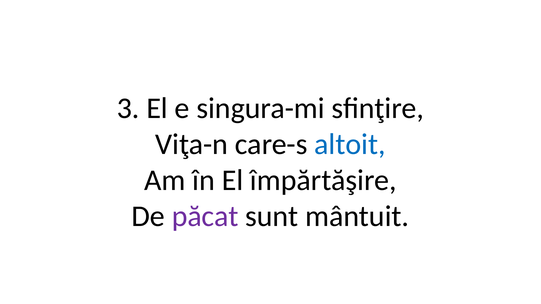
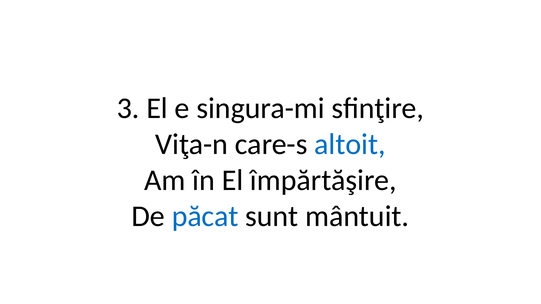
păcat colour: purple -> blue
